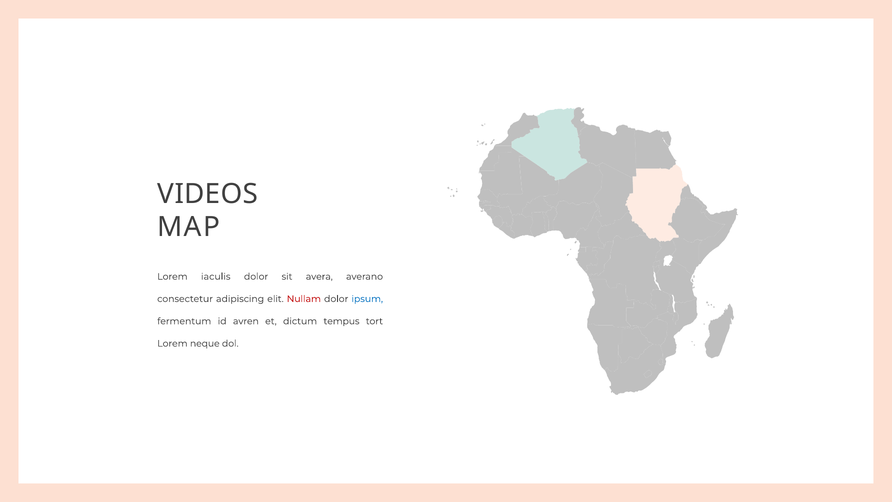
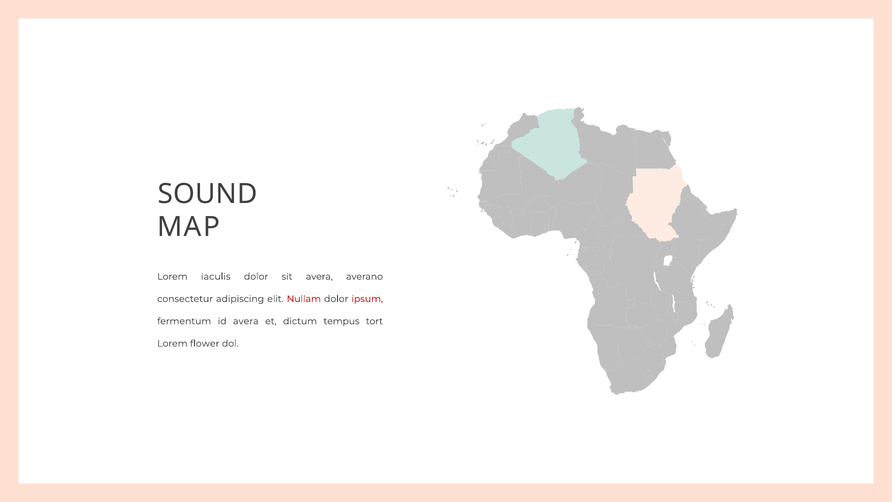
VIDEOS: VIDEOS -> SOUND
ipsum colour: blue -> red
id avren: avren -> avera
neque: neque -> flower
